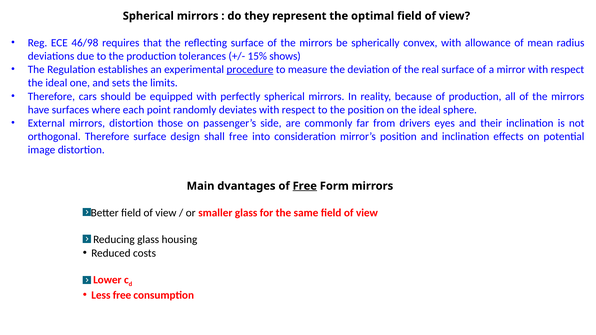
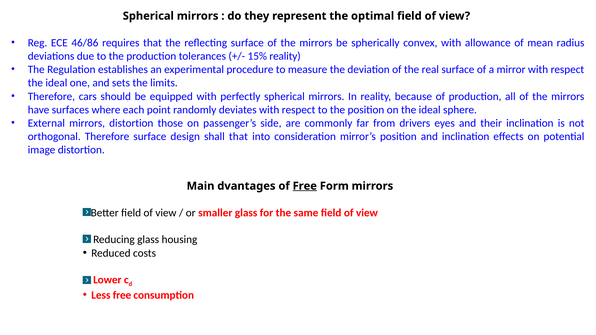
46/98: 46/98 -> 46/86
15% shows: shows -> reality
procedure underline: present -> none
shall free: free -> that
